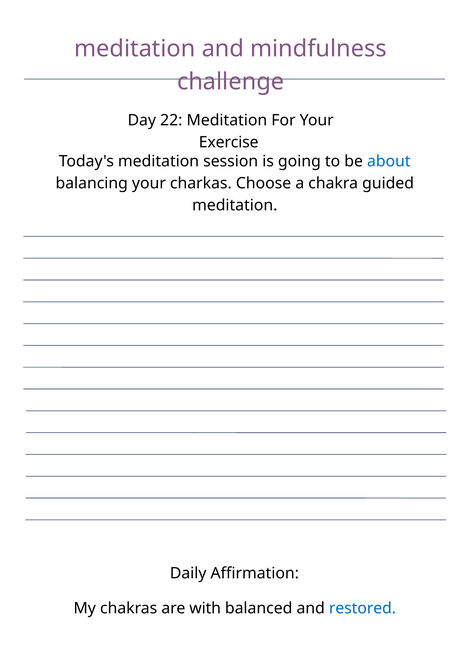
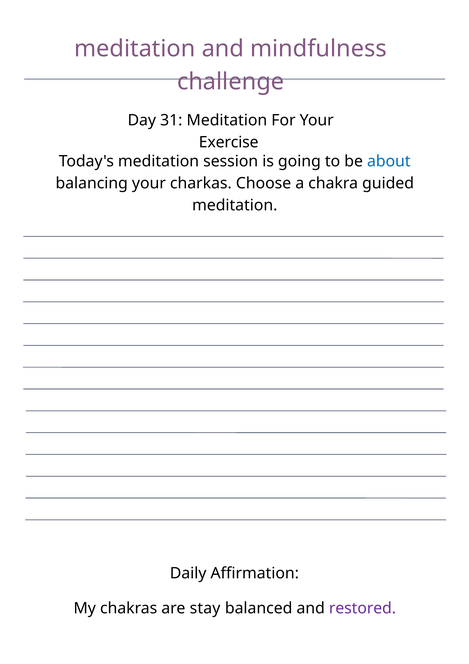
22: 22 -> 31
with: with -> stay
restored colour: blue -> purple
